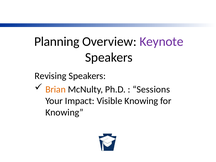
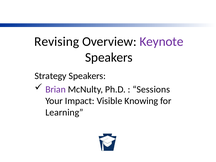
Planning: Planning -> Revising
Revising: Revising -> Strategy
Brian colour: orange -> purple
Knowing at (64, 112): Knowing -> Learning
